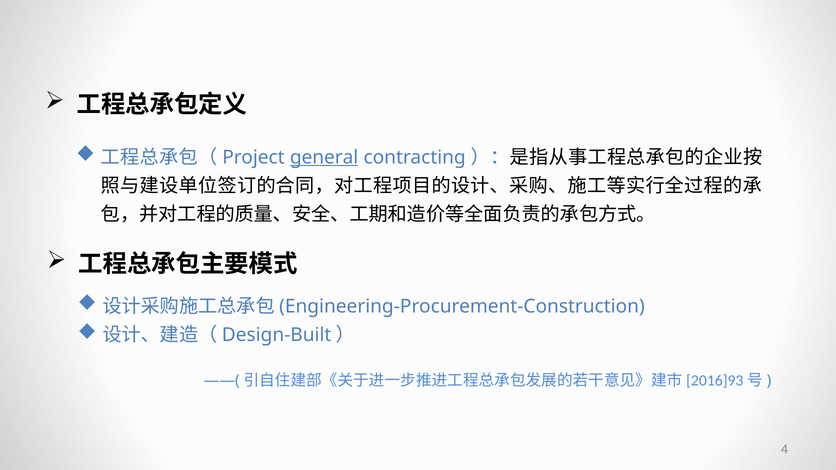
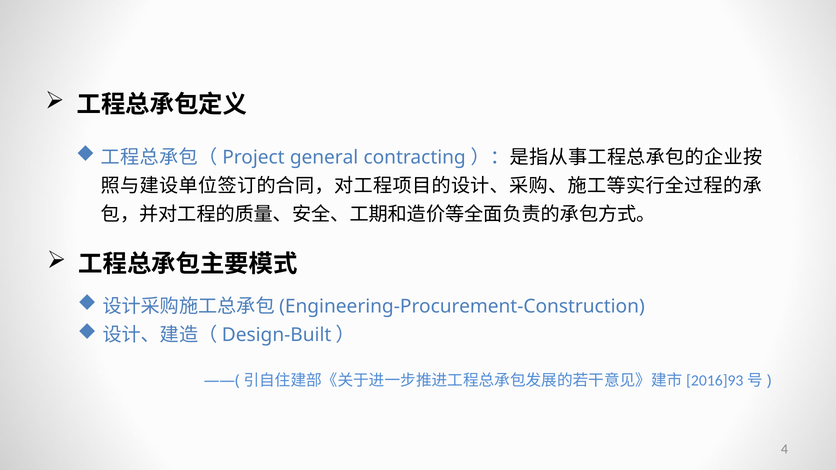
general underline: present -> none
